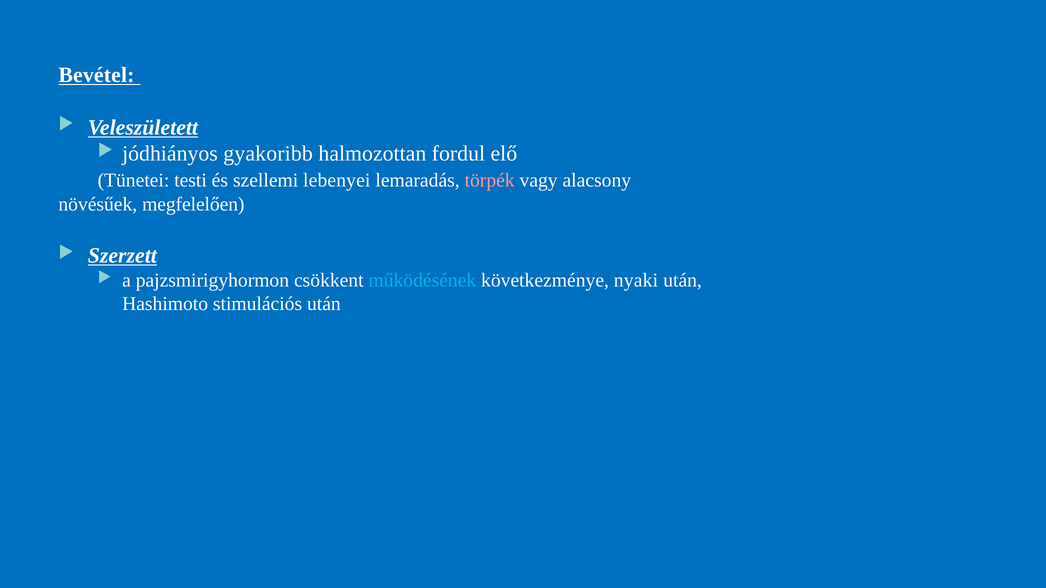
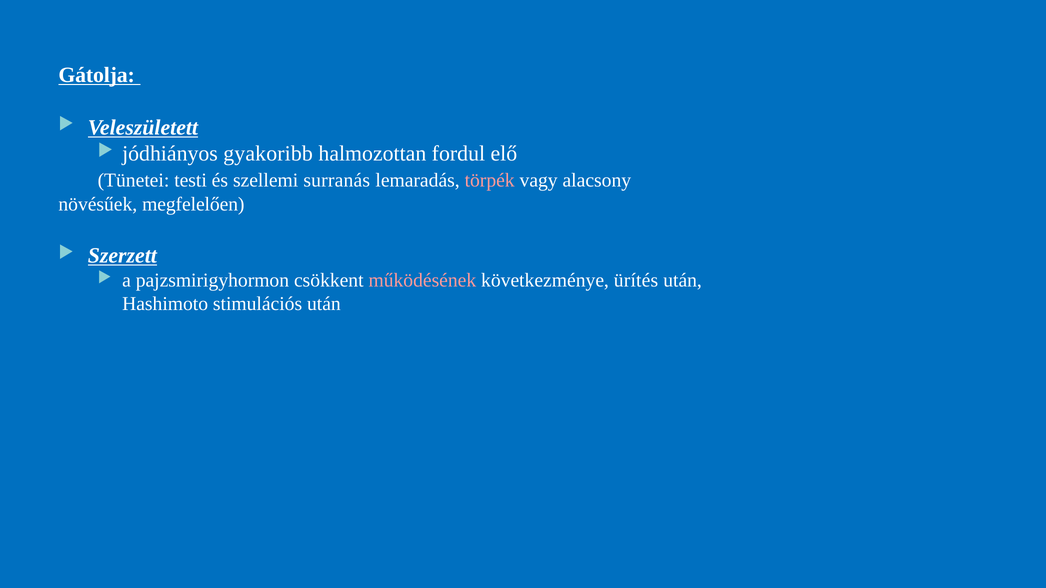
Bevétel: Bevétel -> Gátolja
lebenyei: lebenyei -> surranás
működésének colour: light blue -> pink
nyaki: nyaki -> ürítés
